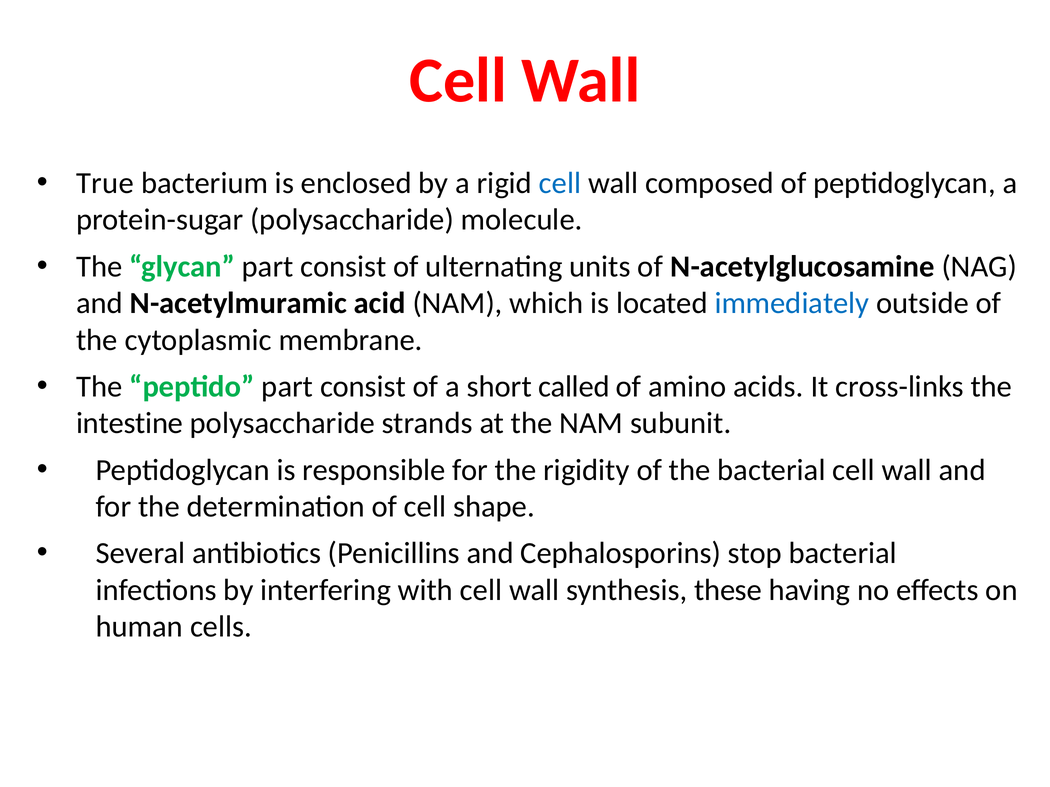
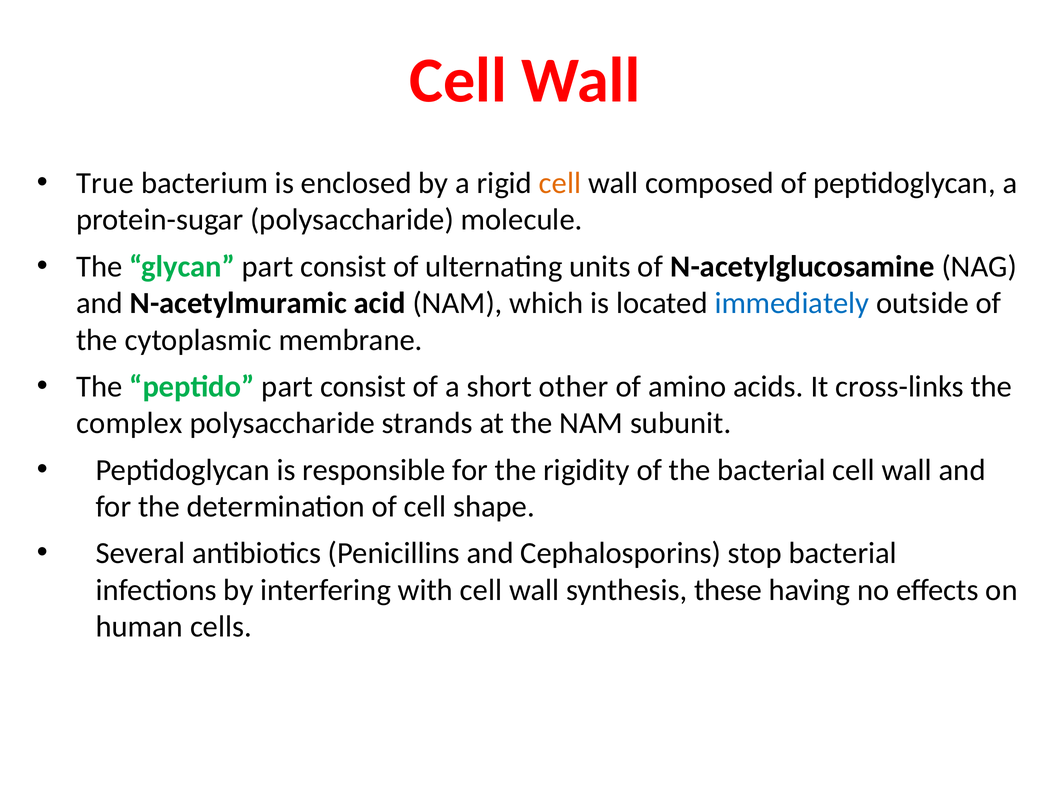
cell at (560, 183) colour: blue -> orange
called: called -> other
intestine: intestine -> complex
